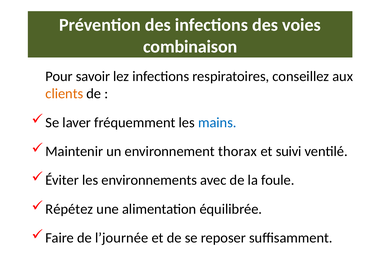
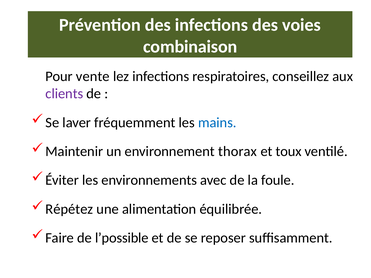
savoir: savoir -> vente
clients colour: orange -> purple
suivi: suivi -> toux
l’journée: l’journée -> l’possible
